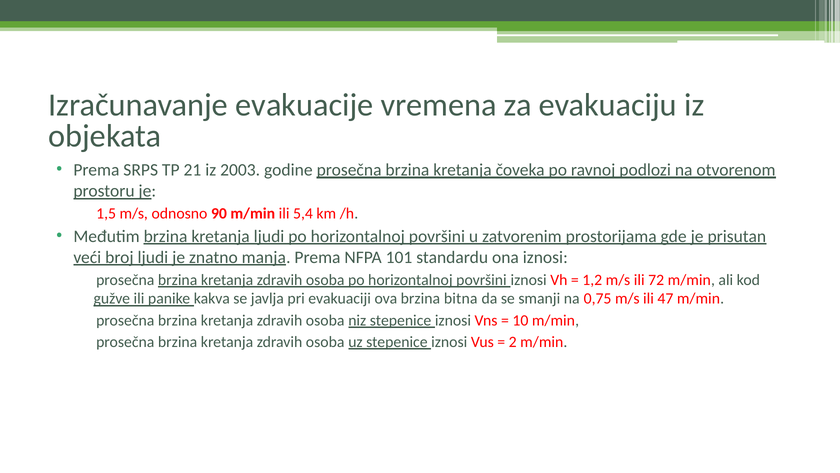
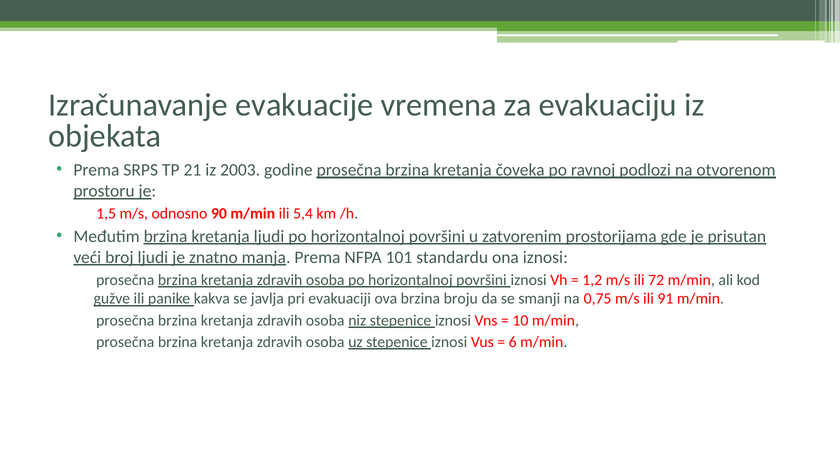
bitna: bitna -> broju
47: 47 -> 91
2: 2 -> 6
